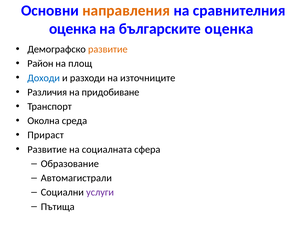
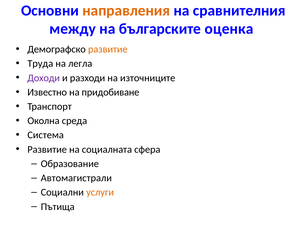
оценка at (73, 29): оценка -> между
Район: Район -> Труда
площ: площ -> легла
Доходи colour: blue -> purple
Различия: Различия -> Известно
Прираст: Прираст -> Система
услуги colour: purple -> orange
